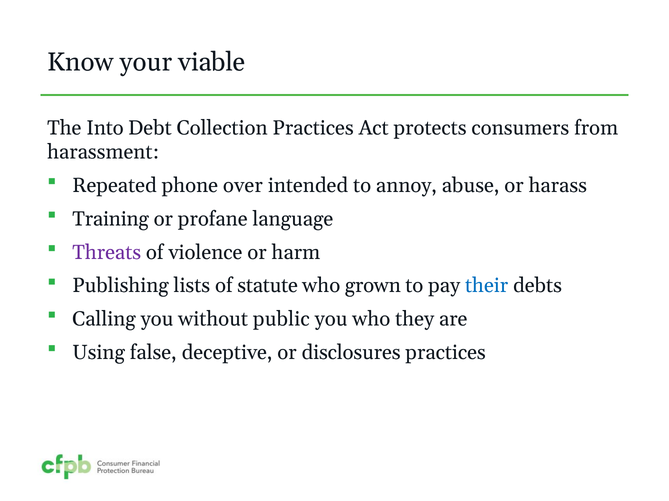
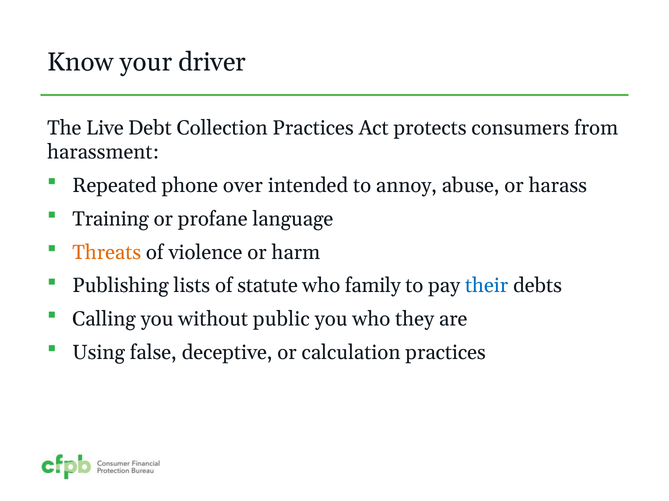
viable: viable -> driver
Into: Into -> Live
Threats colour: purple -> orange
grown: grown -> family
disclosures: disclosures -> calculation
